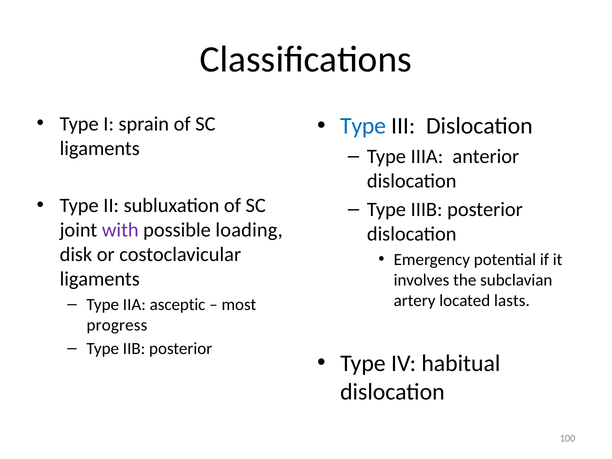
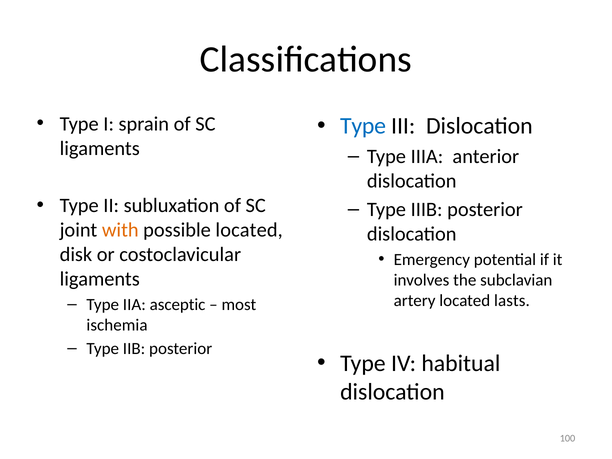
with colour: purple -> orange
possible loading: loading -> located
progress: progress -> ischemia
